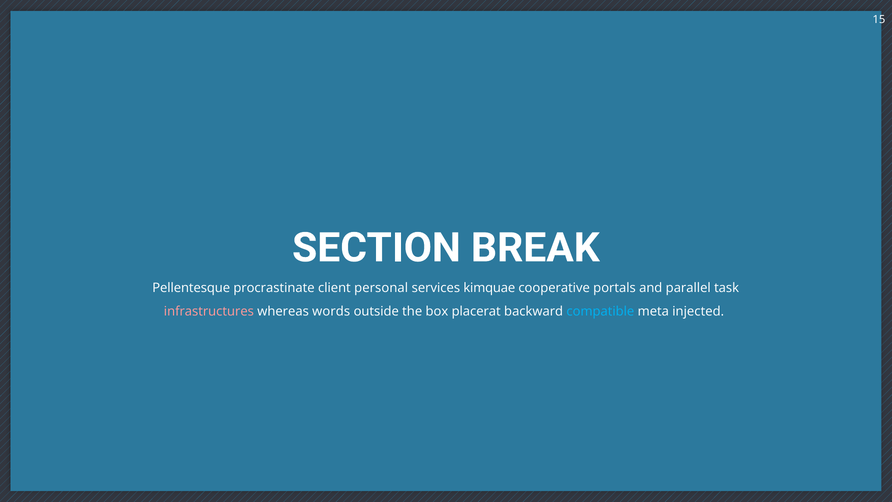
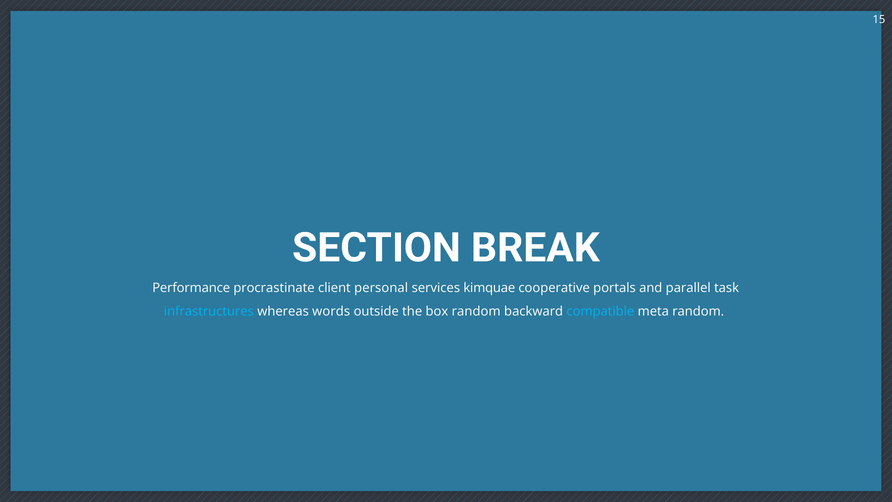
Pellentesque: Pellentesque -> Performance
infrastructures colour: pink -> light blue
box placerat: placerat -> random
meta injected: injected -> random
